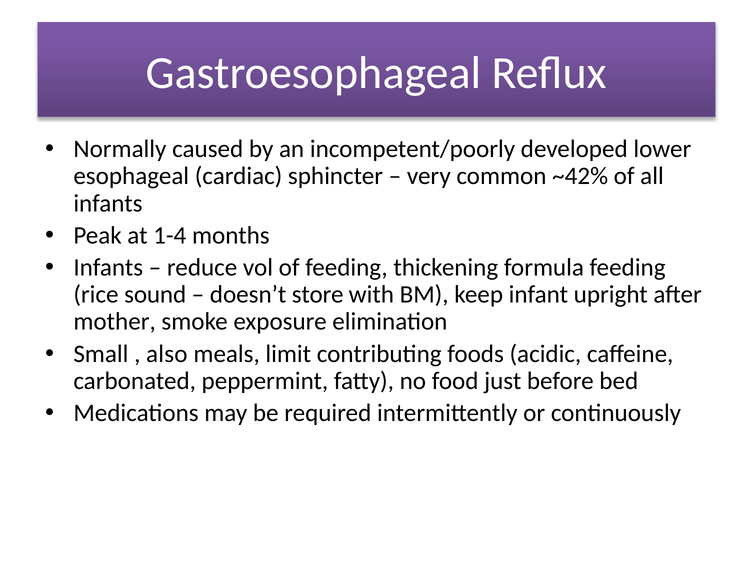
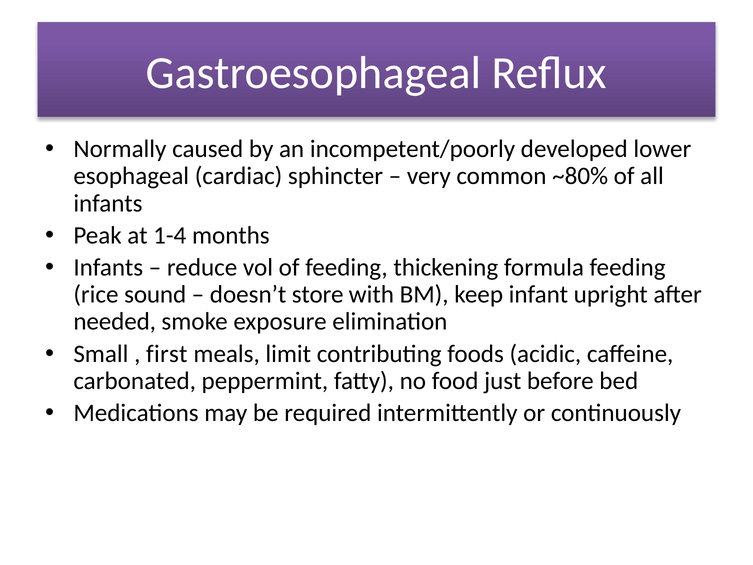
~42%: ~42% -> ~80%
mother: mother -> needed
also: also -> first
